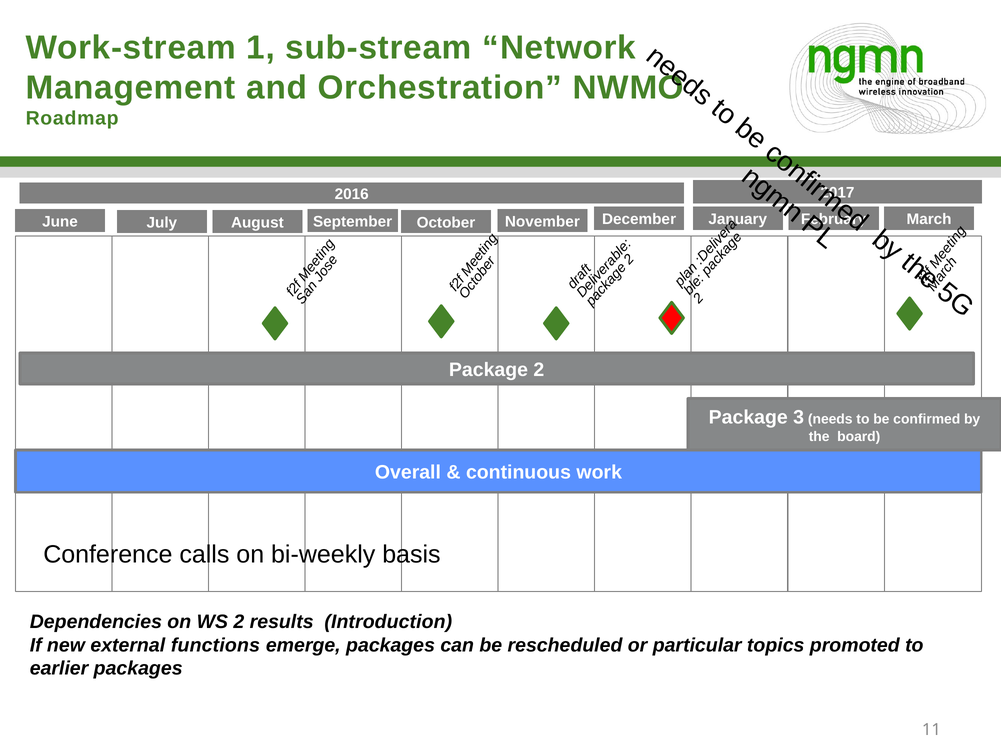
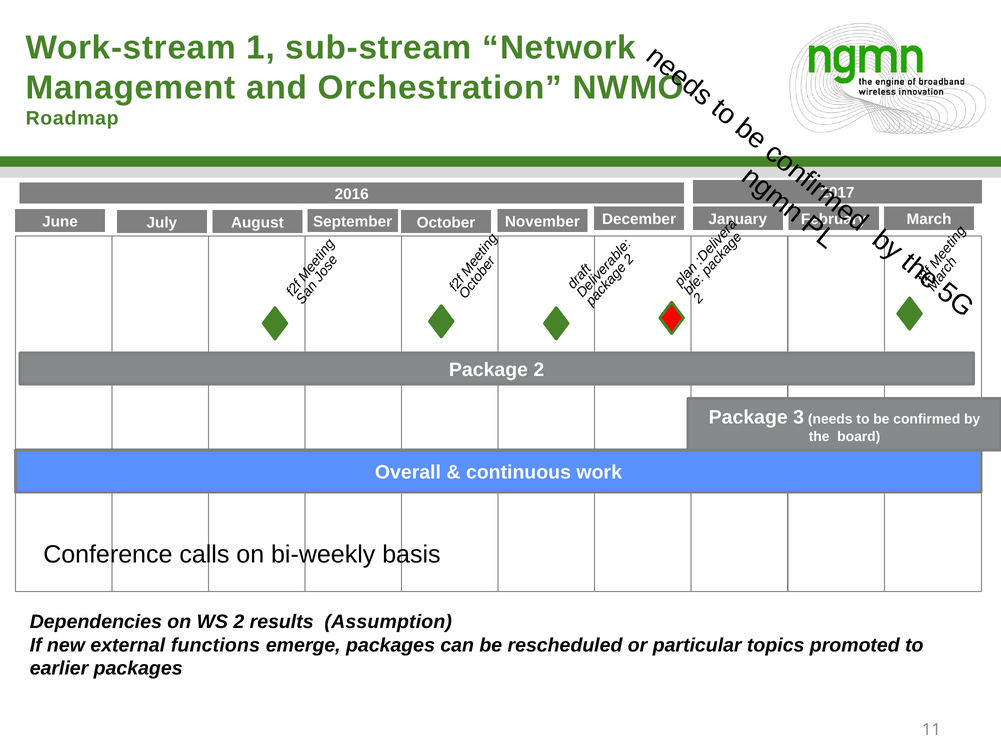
Introduction: Introduction -> Assumption
